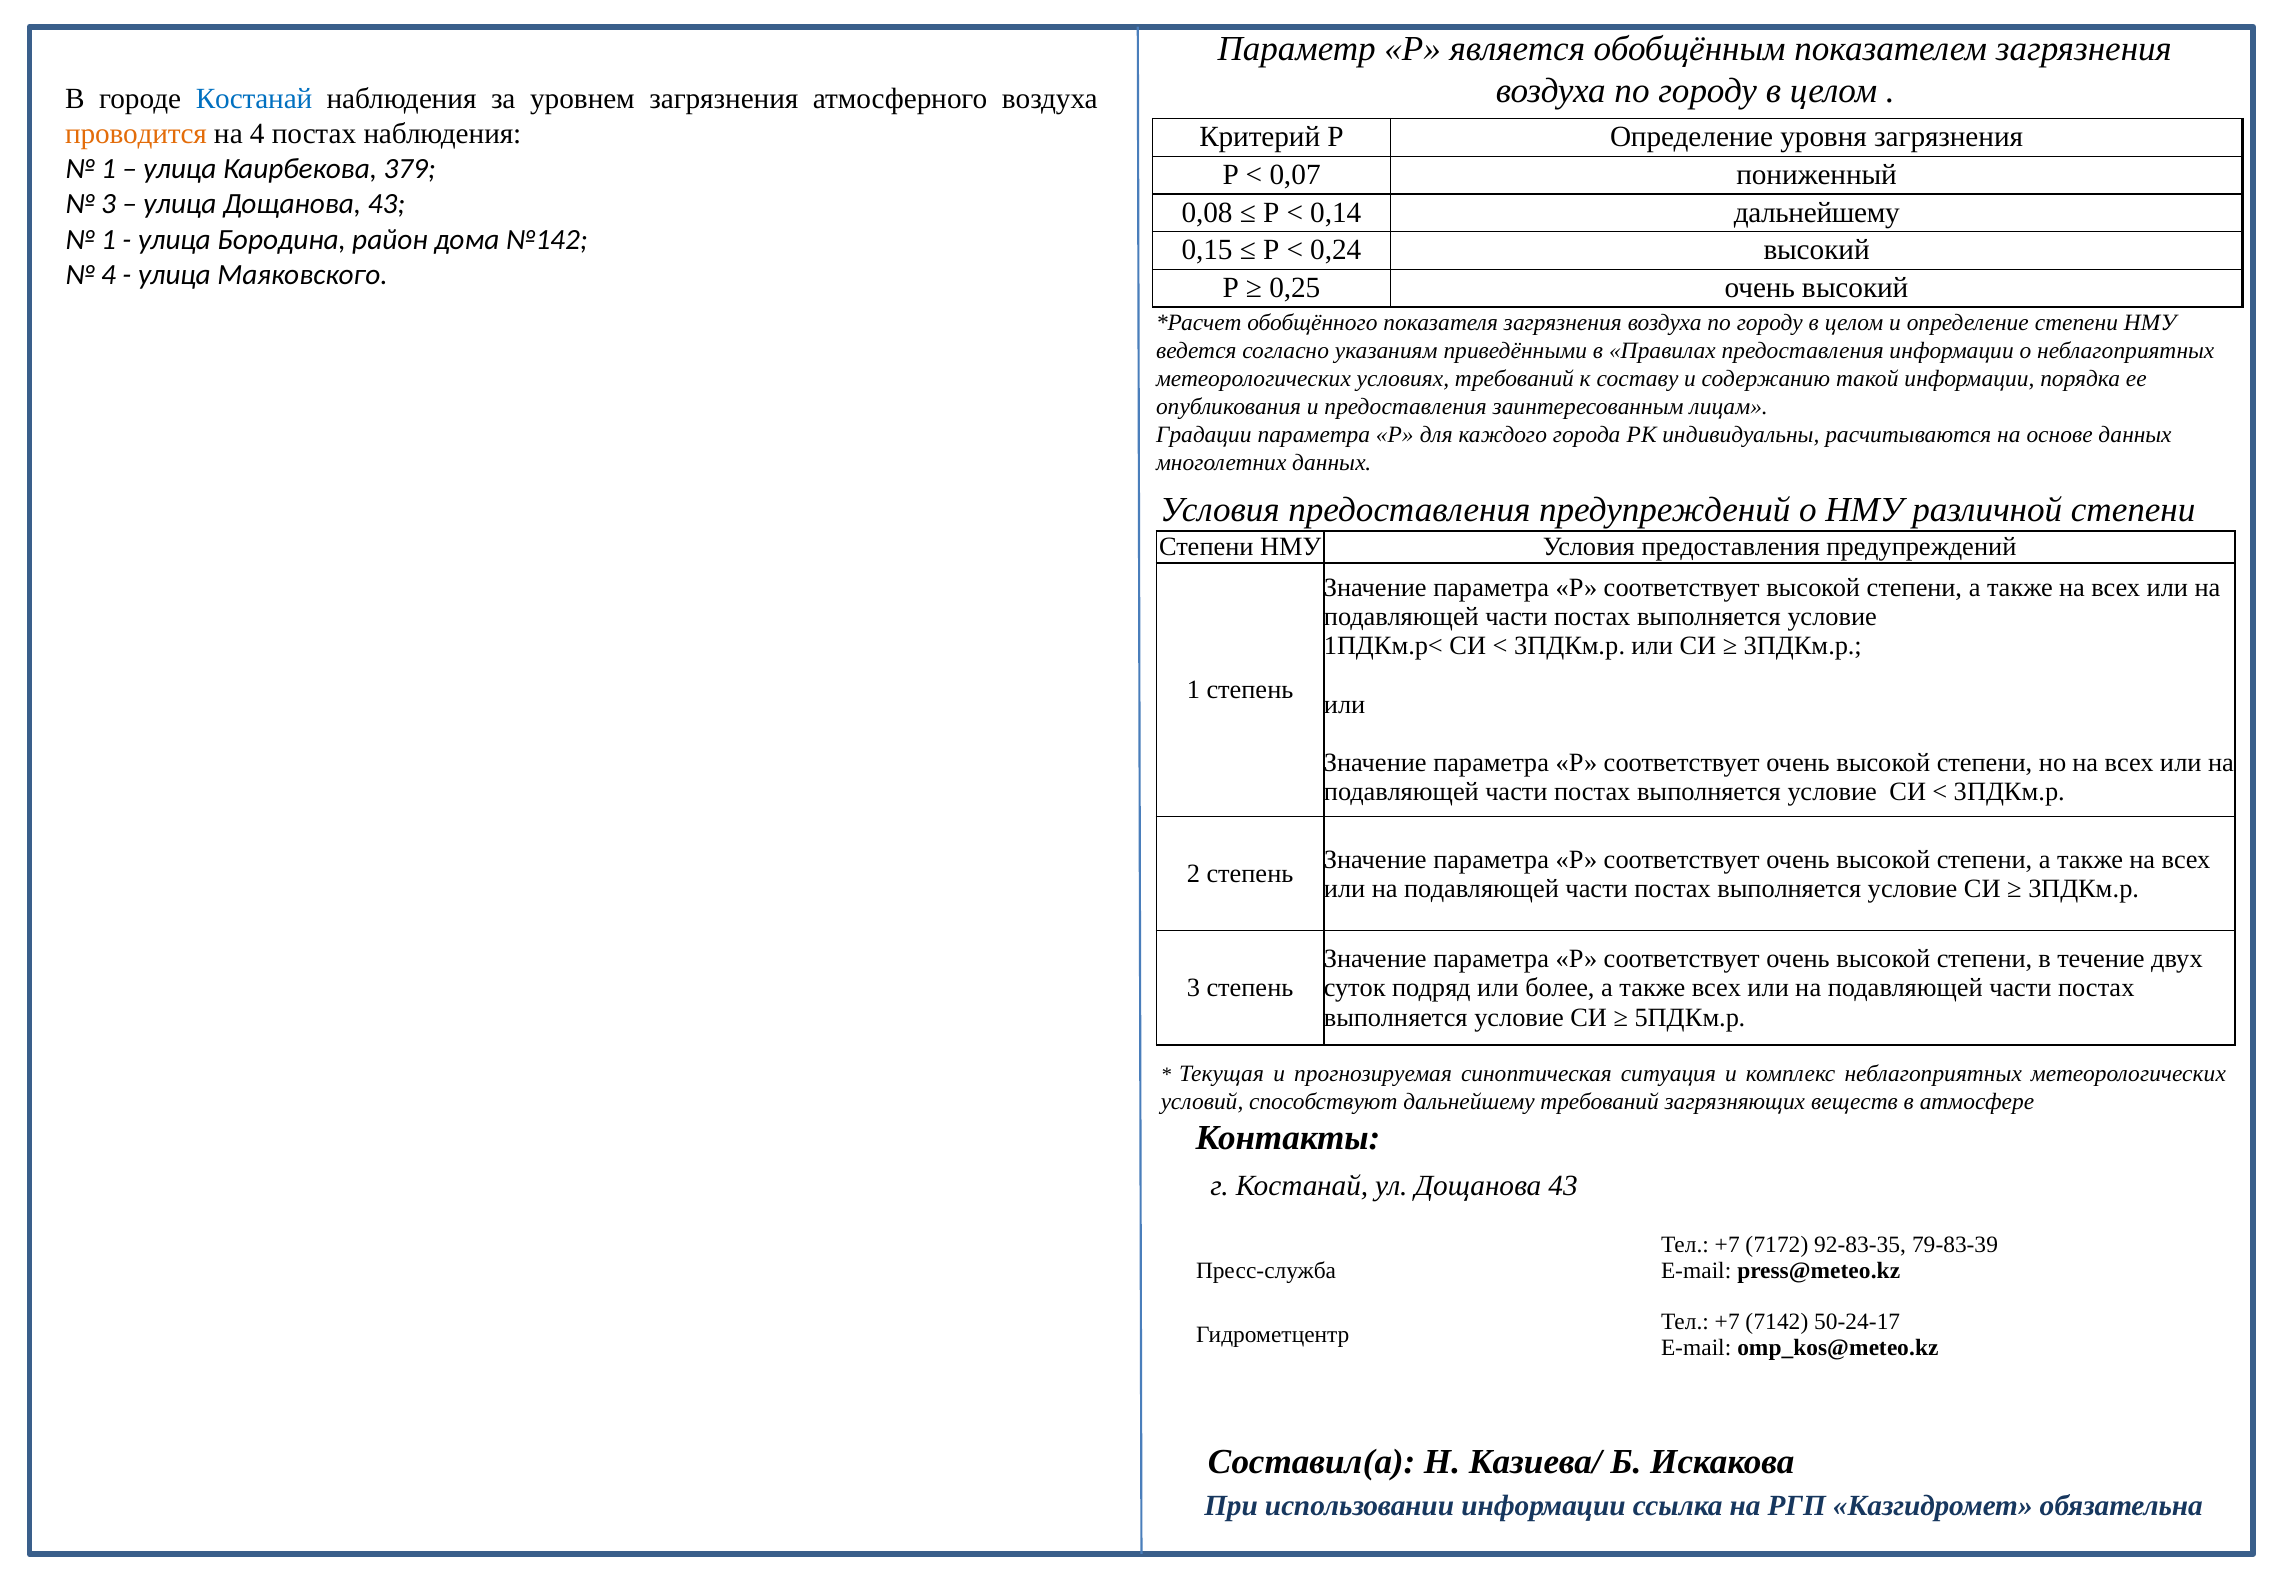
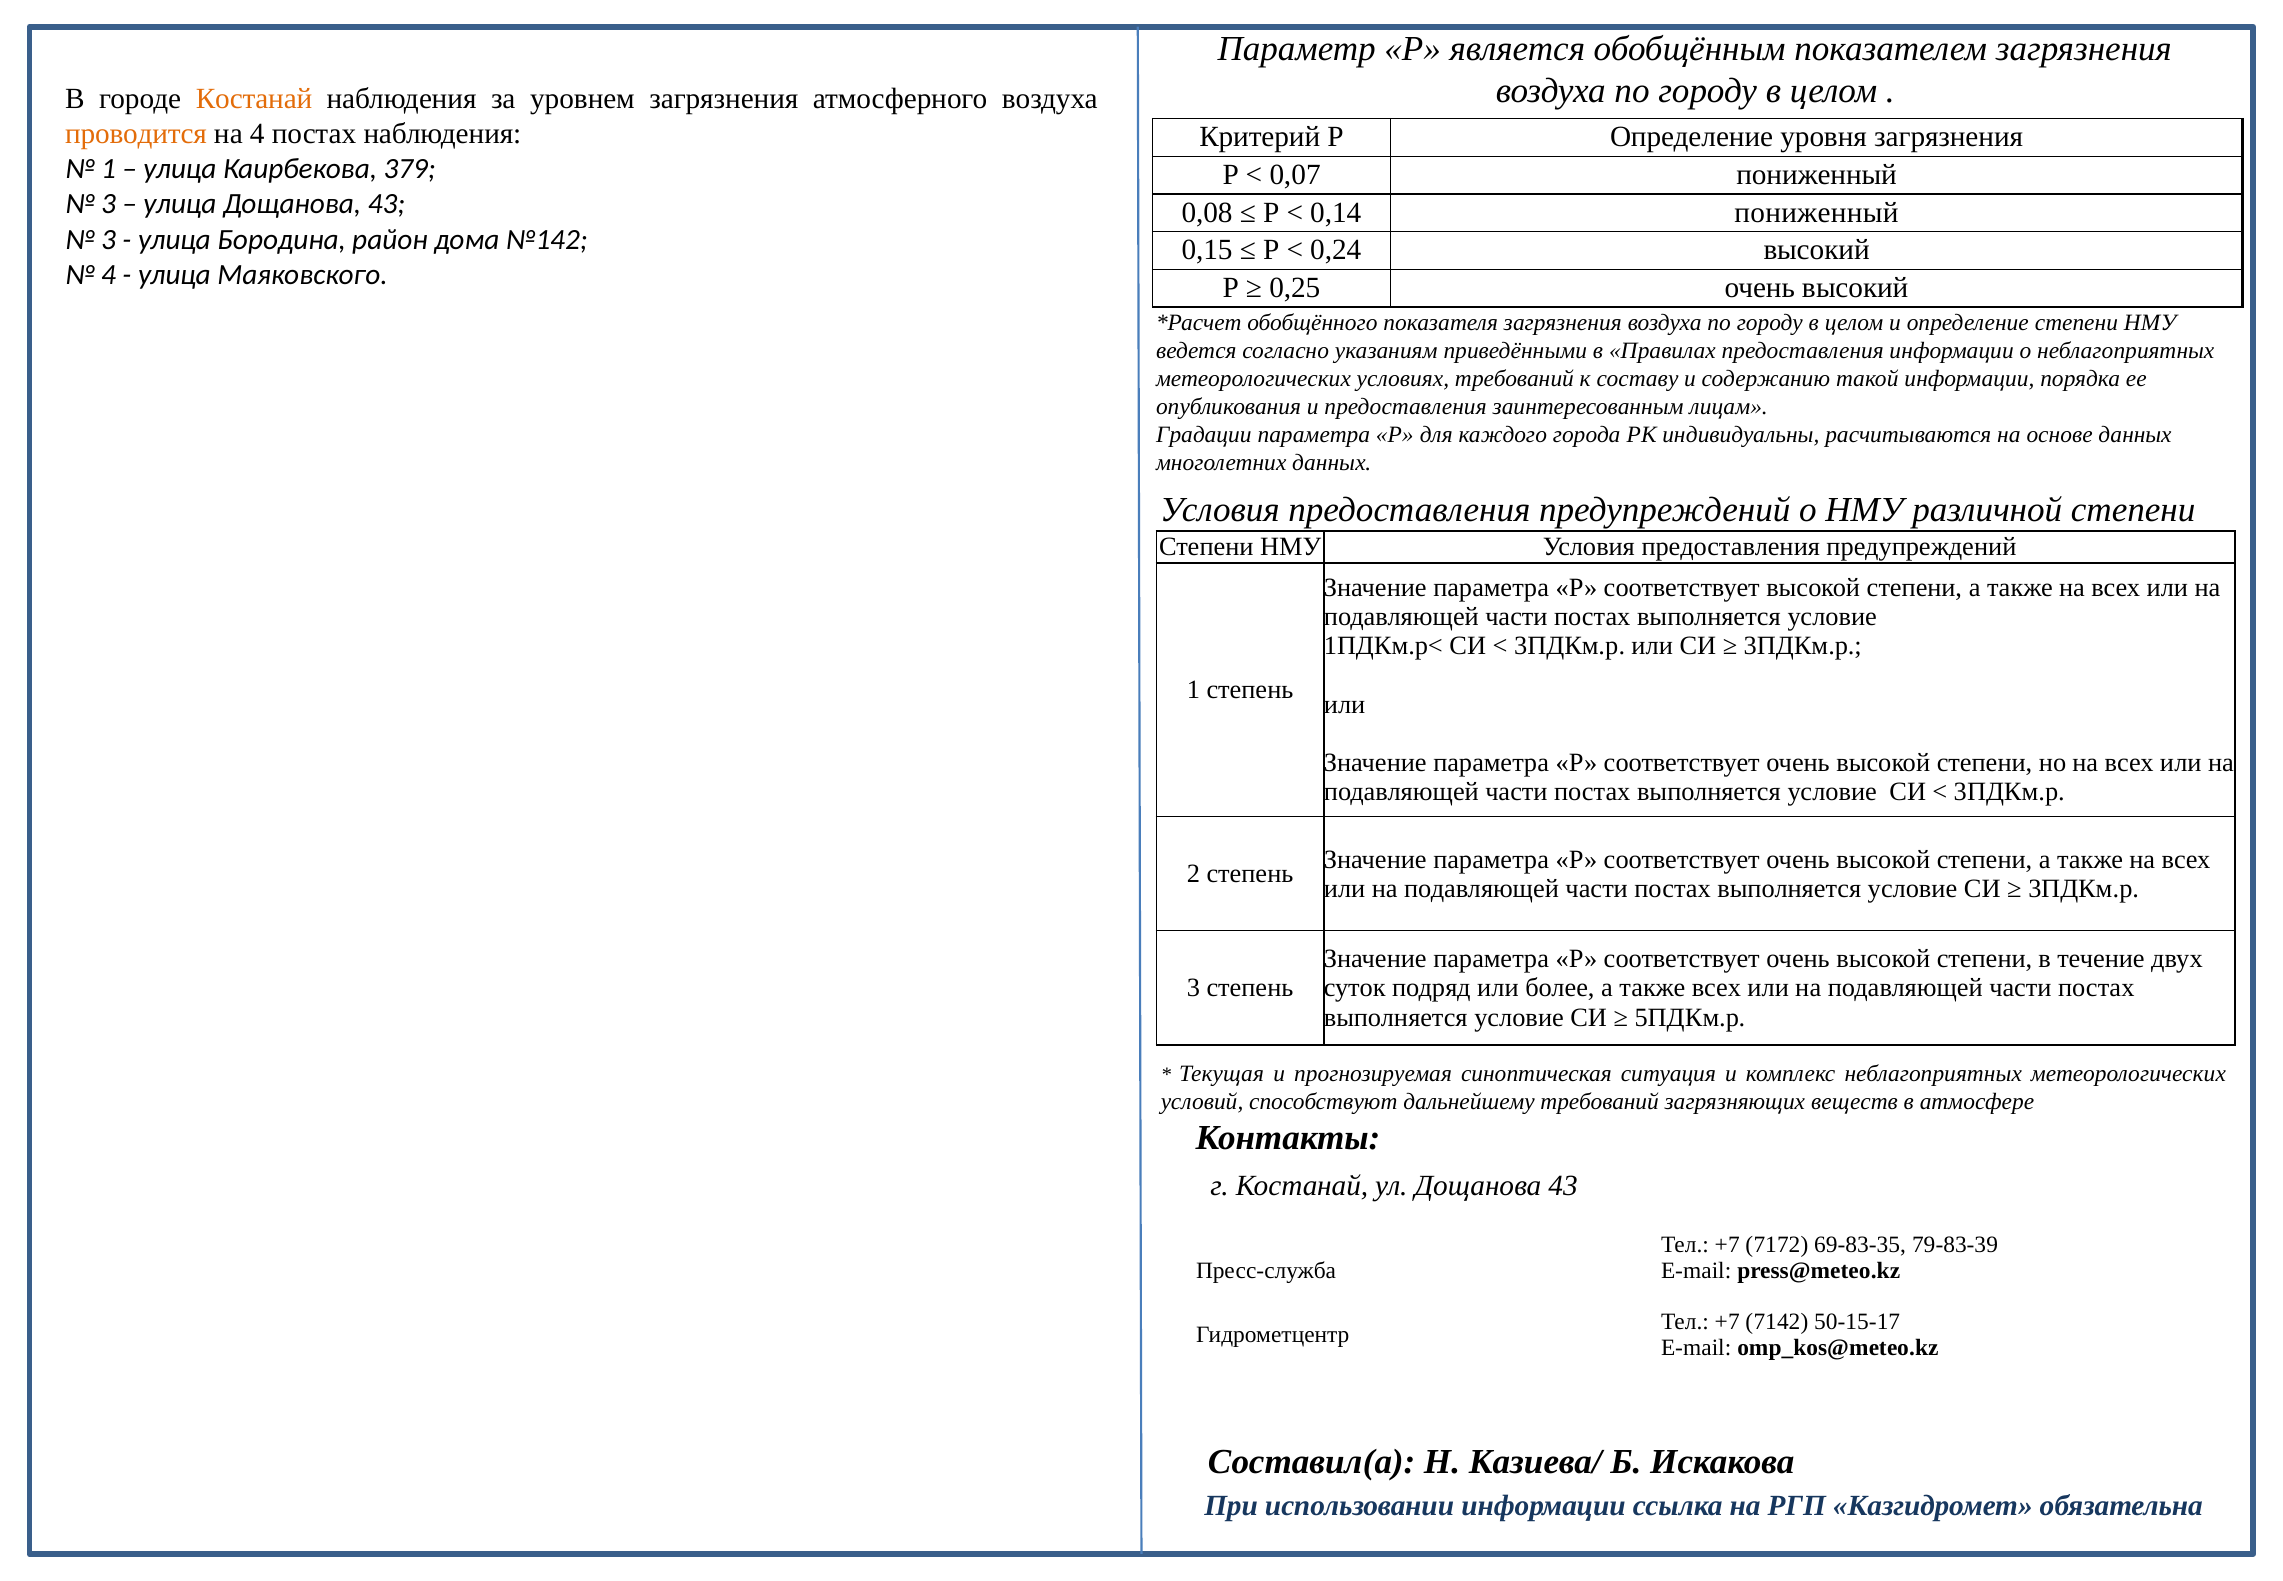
Костанай at (254, 99) colour: blue -> orange
0,14 дальнейшему: дальнейшему -> пониженный
1 at (109, 239): 1 -> 3
92-83-35: 92-83-35 -> 69-83-35
50-24-17: 50-24-17 -> 50-15-17
